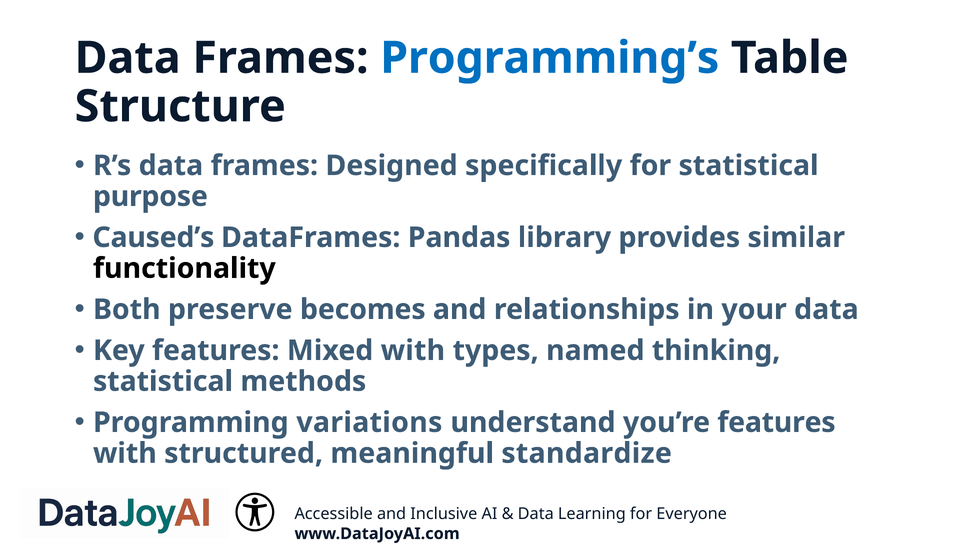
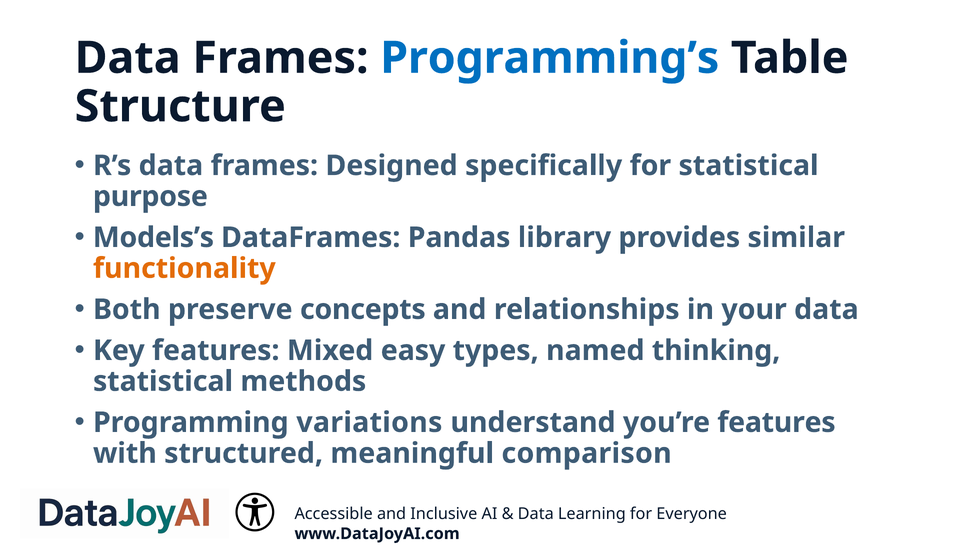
Caused’s: Caused’s -> Models’s
functionality colour: black -> orange
becomes: becomes -> concepts
Mixed with: with -> easy
standardize: standardize -> comparison
